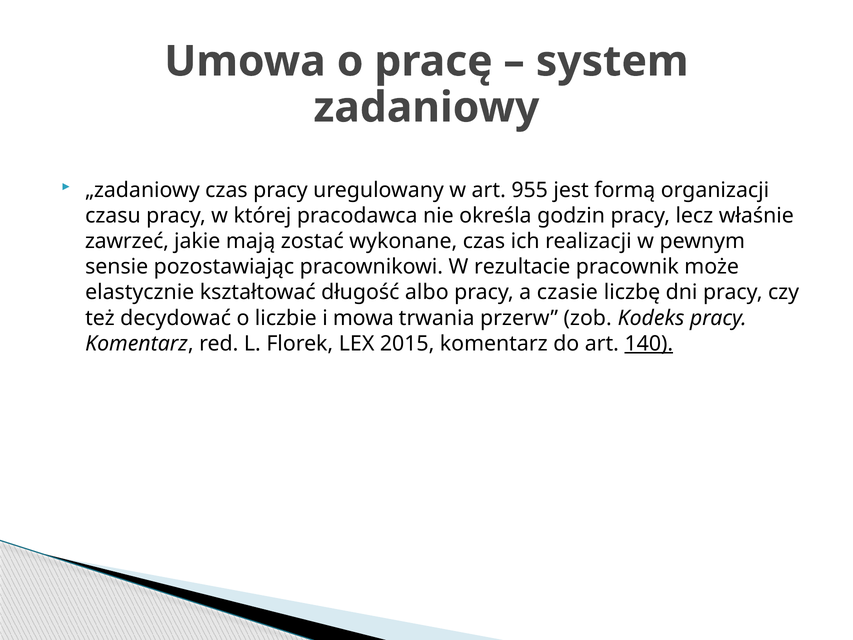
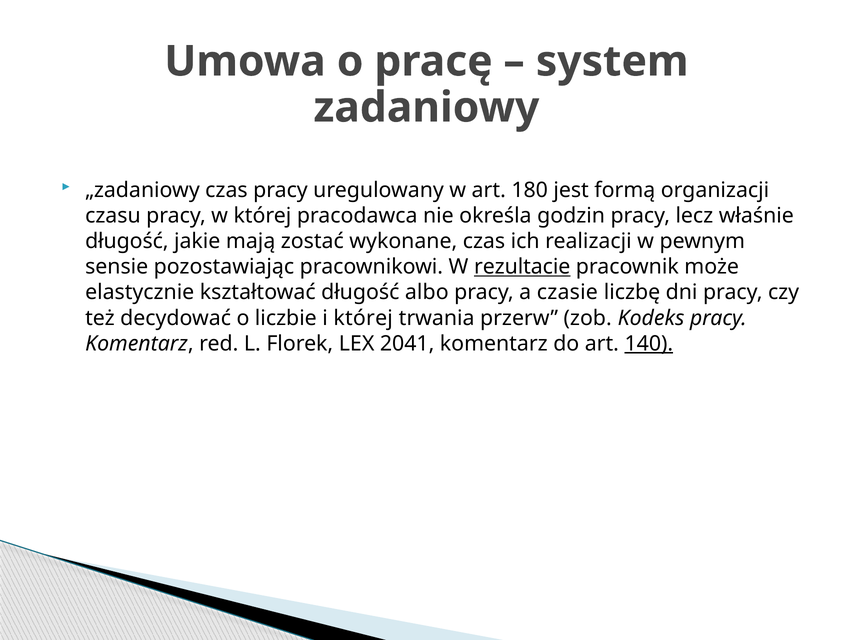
955: 955 -> 180
zawrzeć at (127, 241): zawrzeć -> długość
rezultacie underline: none -> present
i mowa: mowa -> której
2015: 2015 -> 2041
